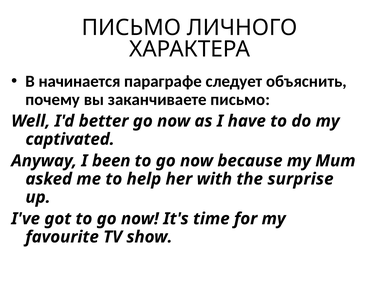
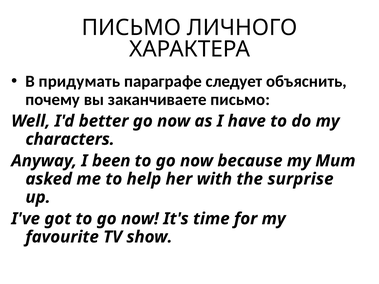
начинается: начинается -> придумать
captivated: captivated -> characters
